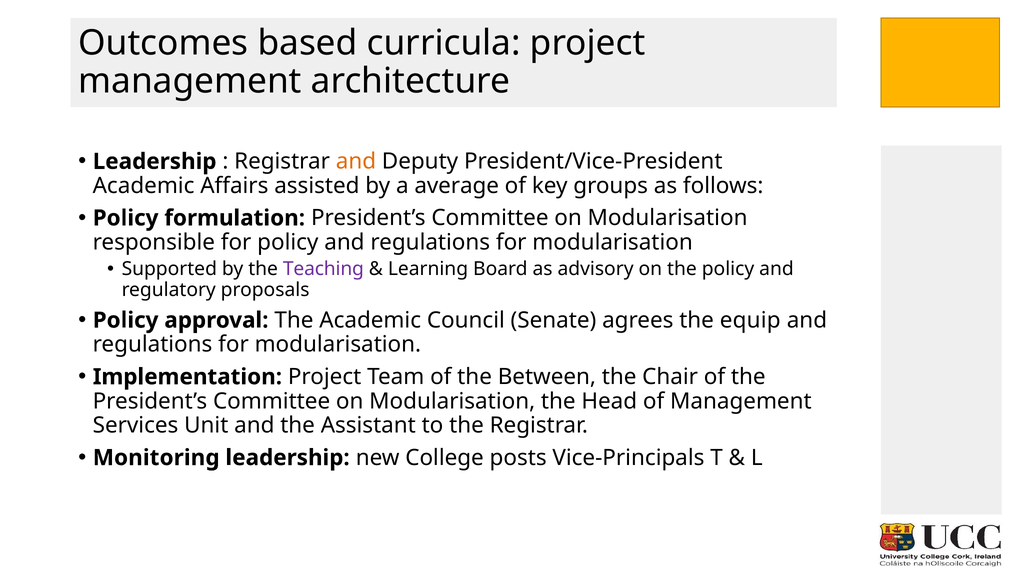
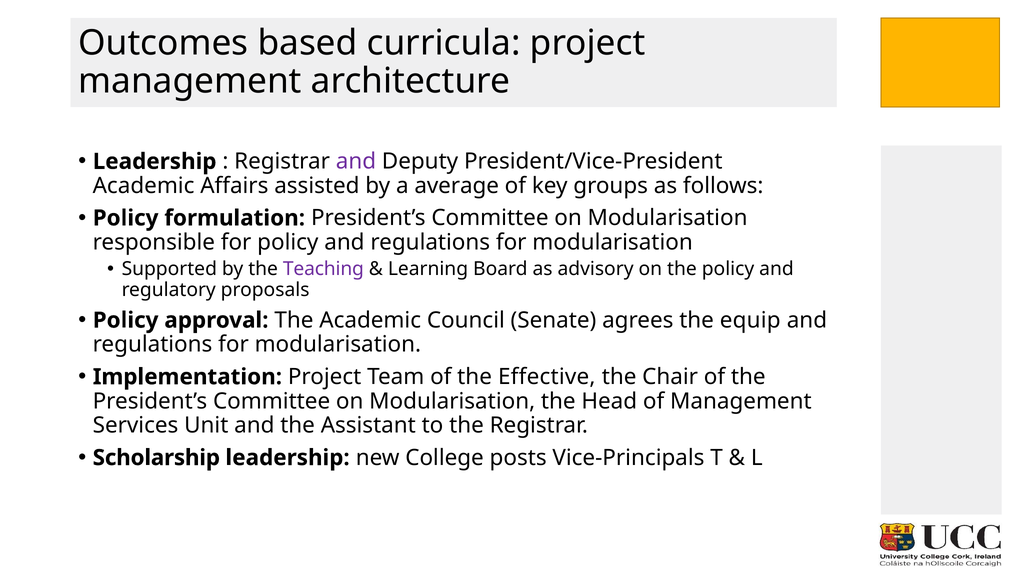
and at (356, 161) colour: orange -> purple
Between: Between -> Effective
Monitoring: Monitoring -> Scholarship
